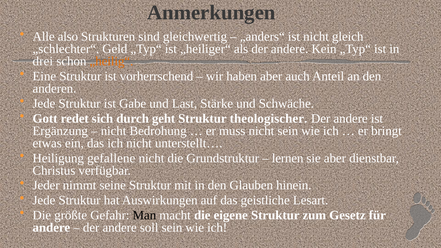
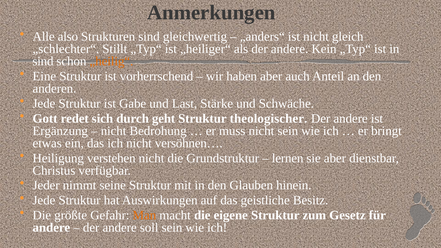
Geld: Geld -> Stillt
drei at (43, 61): drei -> sind
unterstellt…: unterstellt… -> versöhnen…
gefallene: gefallene -> verstehen
Lesart: Lesart -> Besitz
Man colour: black -> orange
